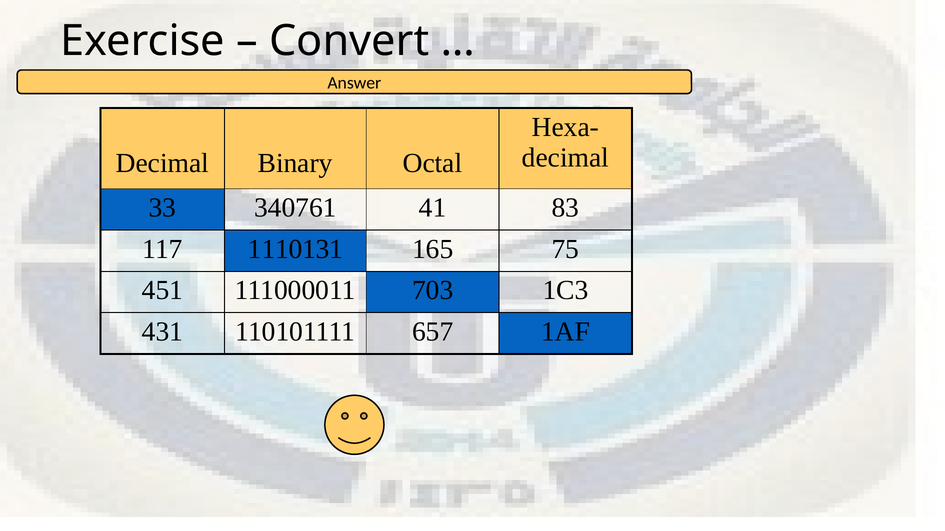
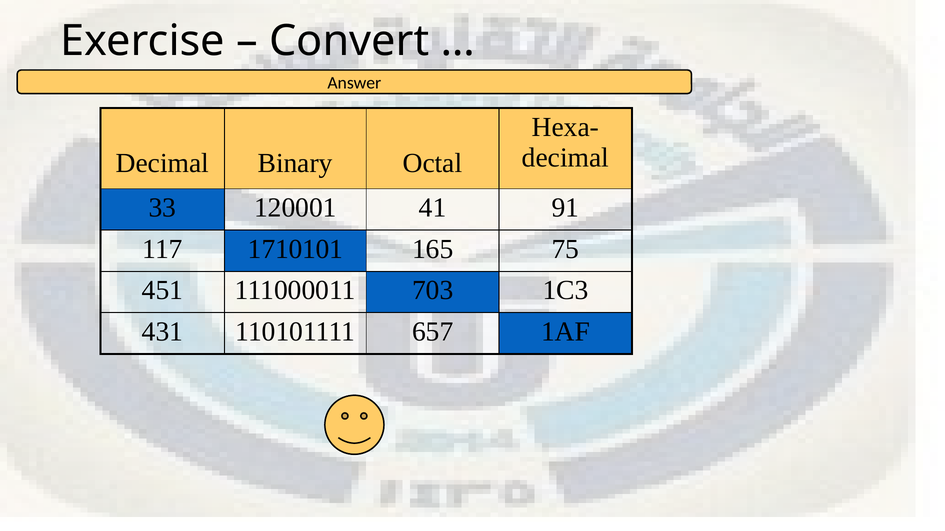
340761: 340761 -> 120001
83: 83 -> 91
1110131: 1110131 -> 1710101
